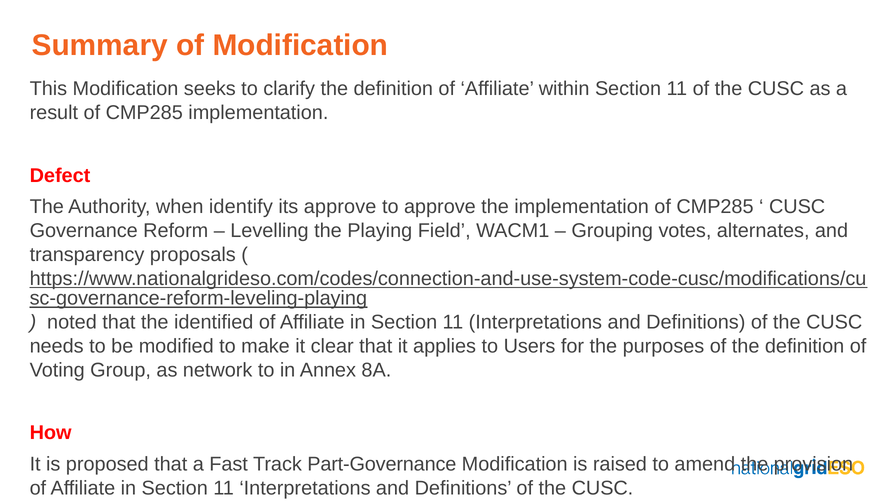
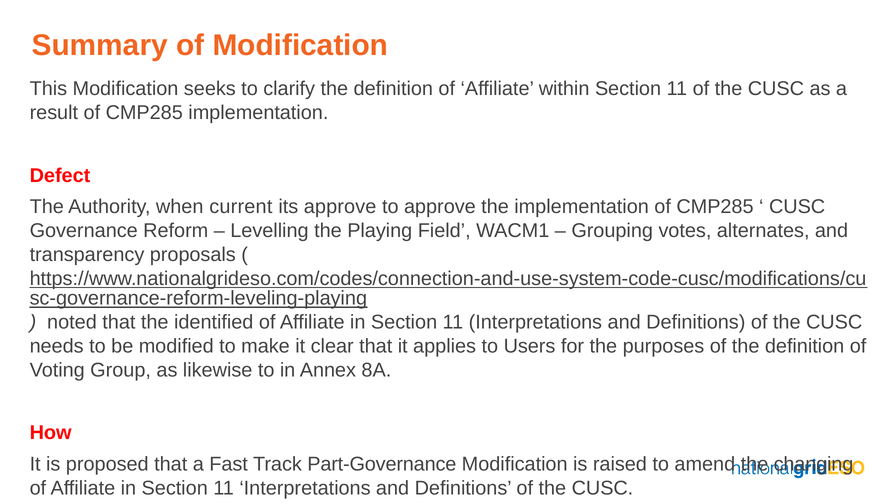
identify: identify -> current
network: network -> likewise
provision: provision -> changing
